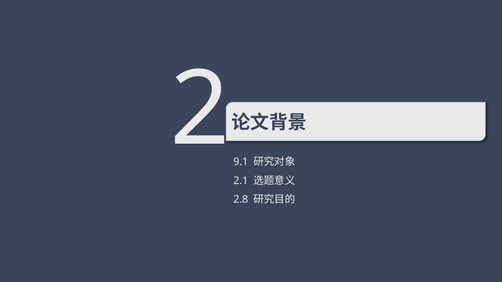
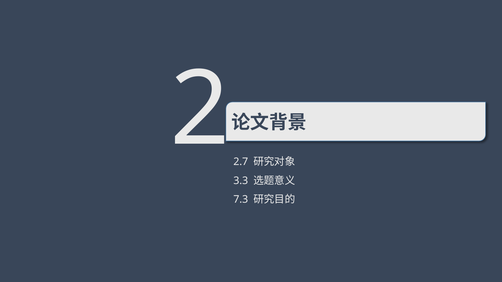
9.1: 9.1 -> 2.7
2.1: 2.1 -> 3.3
2.8: 2.8 -> 7.3
